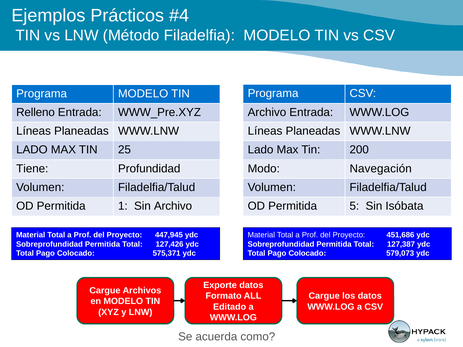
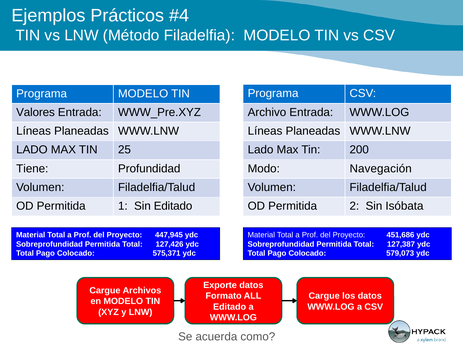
Relleno: Relleno -> Valores
5: 5 -> 2
Sin Archivo: Archivo -> Editado
